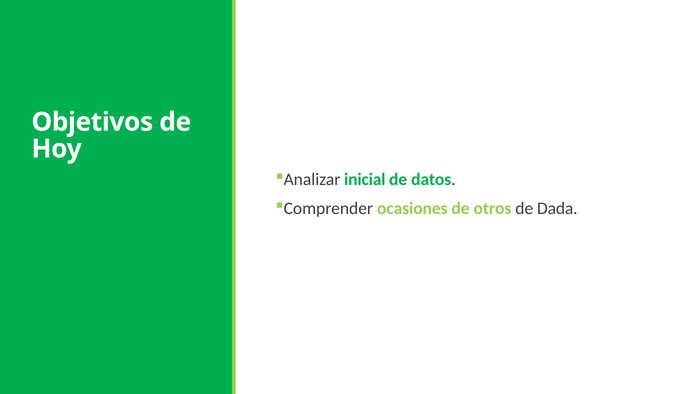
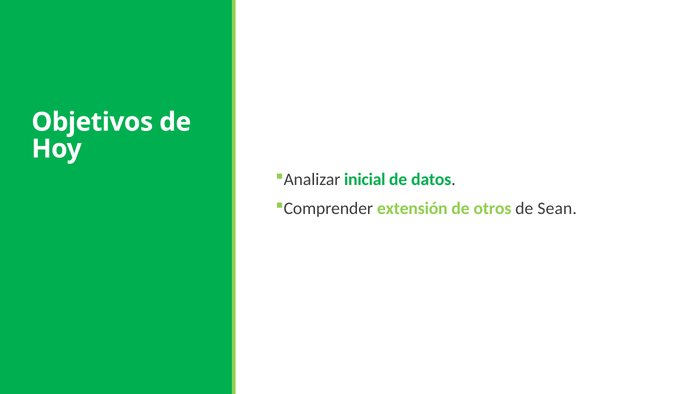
ocasiones: ocasiones -> extensión
Dada: Dada -> Sean
